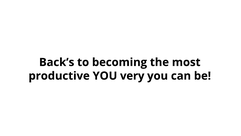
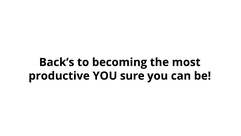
very: very -> sure
